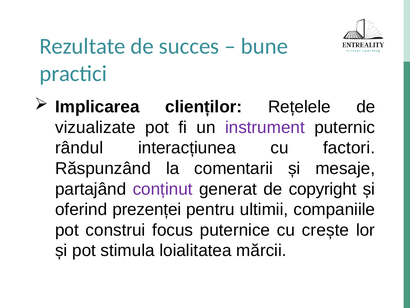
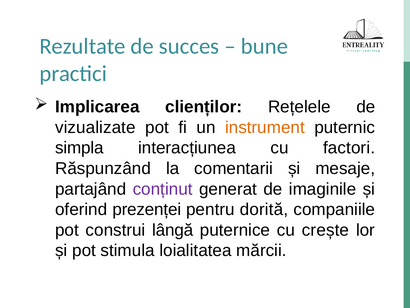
instrument colour: purple -> orange
rândul: rândul -> simpla
copyright: copyright -> imaginile
ultimii: ultimii -> dorită
focus: focus -> lângă
